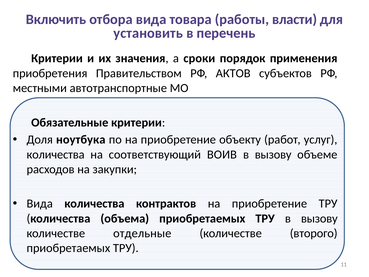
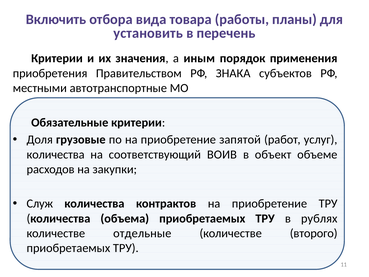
власти: власти -> планы
сроки: сроки -> иным
АКТОВ: АКТОВ -> ЗНАКА
ноутбука: ноутбука -> грузовые
объекту: объекту -> запятой
вызову at (273, 154): вызову -> объект
Вида at (40, 203): Вида -> Служ
ТРУ в вызову: вызову -> рублях
